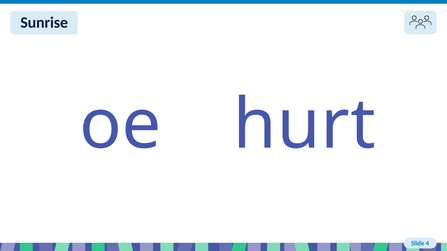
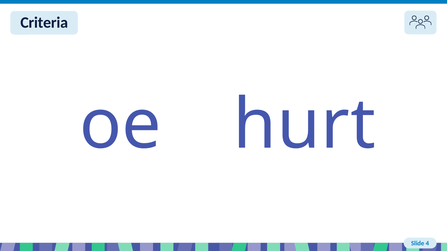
Sunrise: Sunrise -> Criteria
